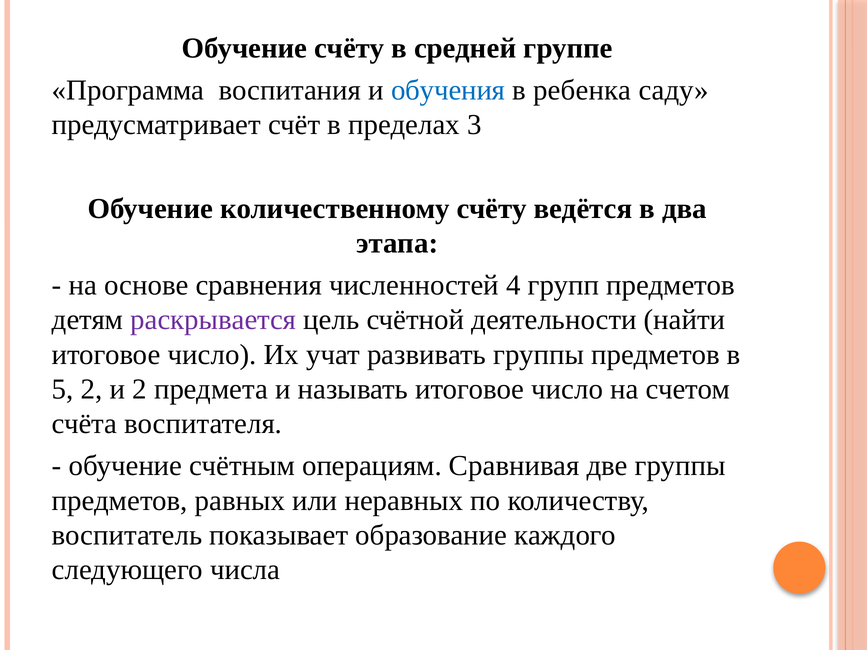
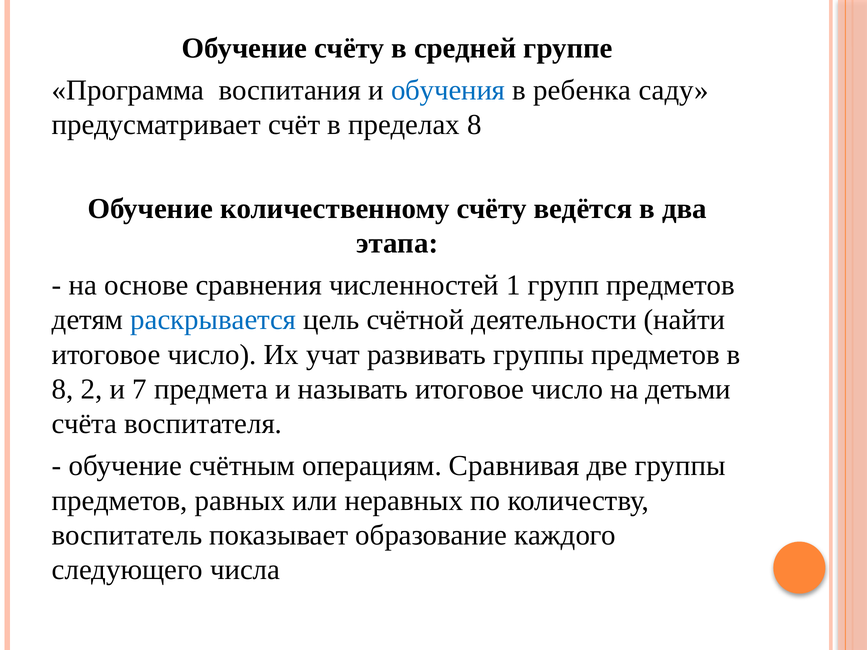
пределах 3: 3 -> 8
4: 4 -> 1
раскрывается colour: purple -> blue
5 at (63, 389): 5 -> 8
и 2: 2 -> 7
счетом: счетом -> детьми
